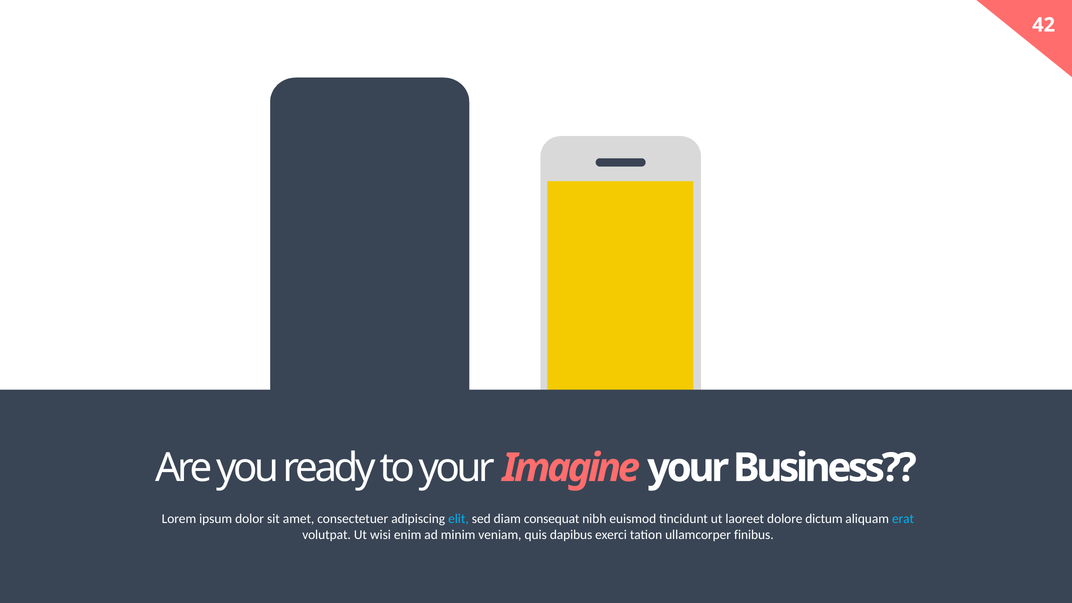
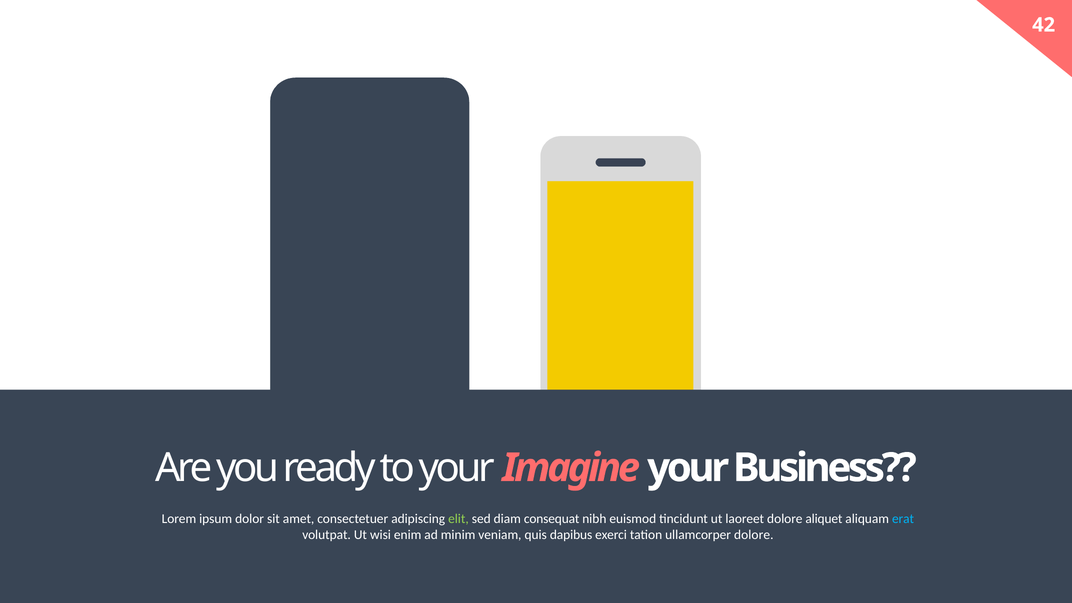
elit colour: light blue -> light green
dictum: dictum -> aliquet
ullamcorper finibus: finibus -> dolore
